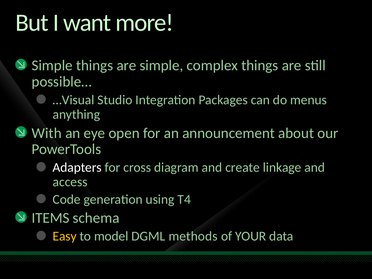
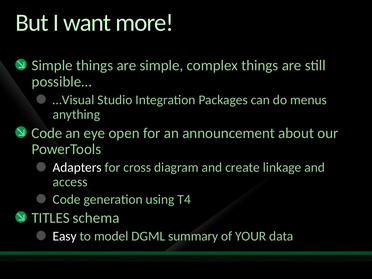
With at (47, 133): With -> Code
ITEMS: ITEMS -> TITLES
Easy colour: yellow -> white
methods: methods -> summary
